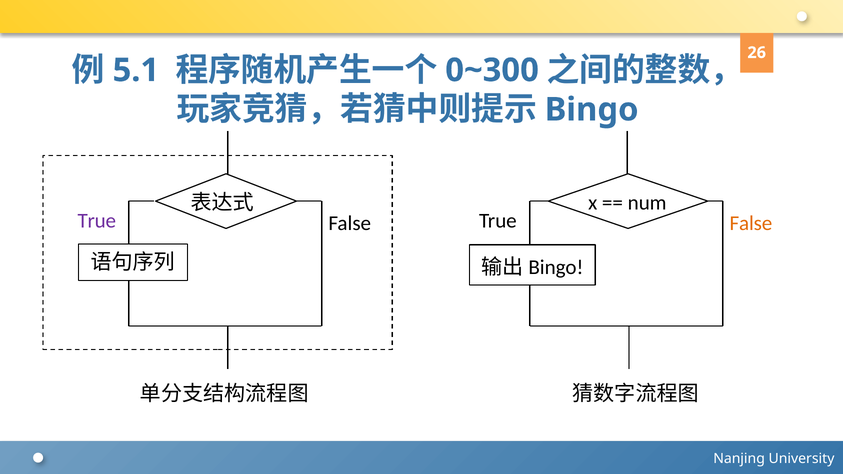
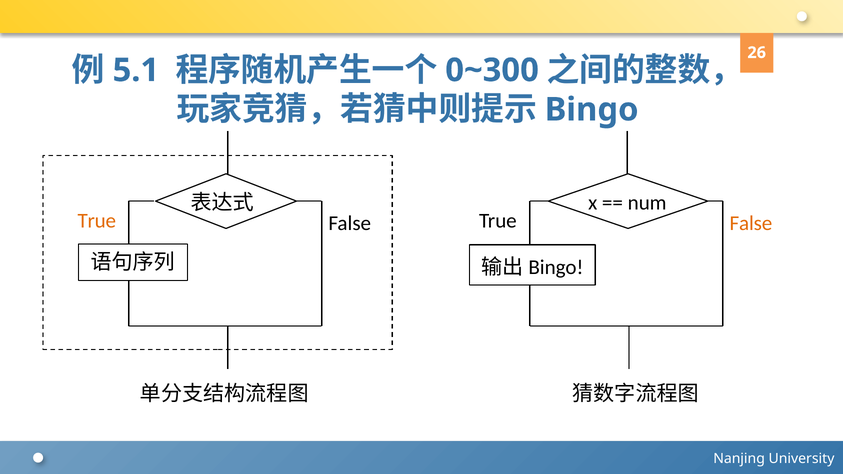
True at (97, 221) colour: purple -> orange
